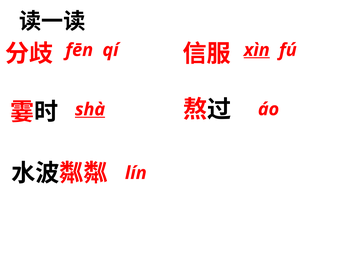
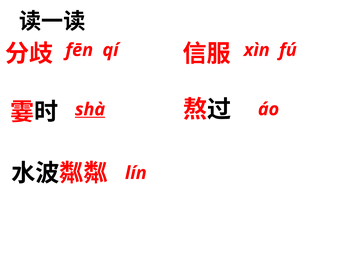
xìn underline: present -> none
